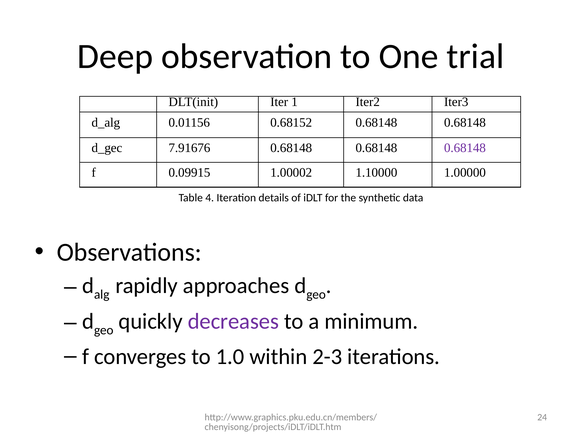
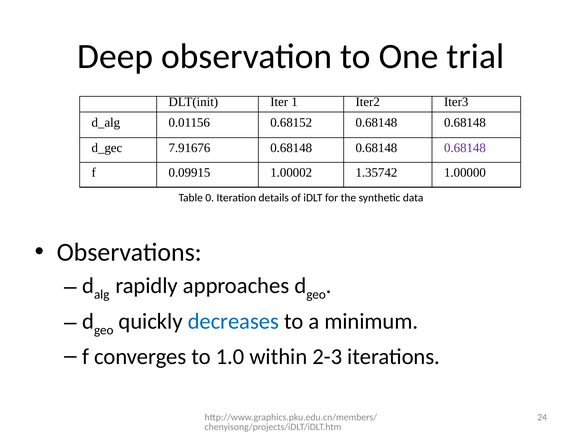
1.10000: 1.10000 -> 1.35742
4: 4 -> 0
decreases colour: purple -> blue
